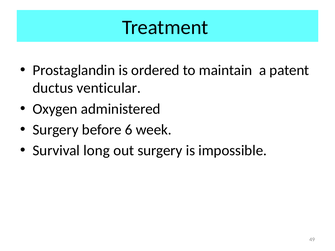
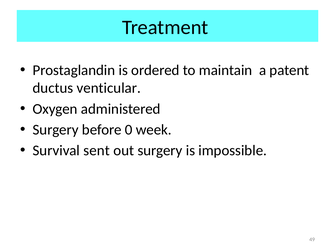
6: 6 -> 0
long: long -> sent
